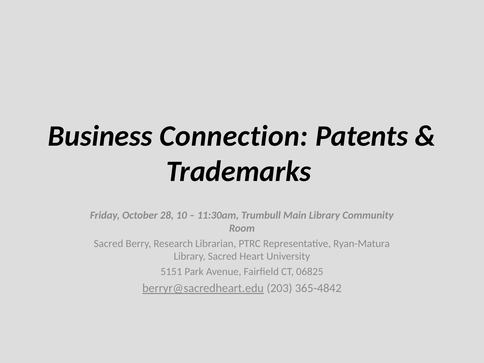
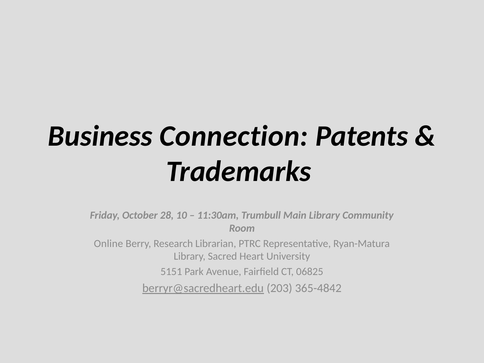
Sacred at (109, 244): Sacred -> Online
